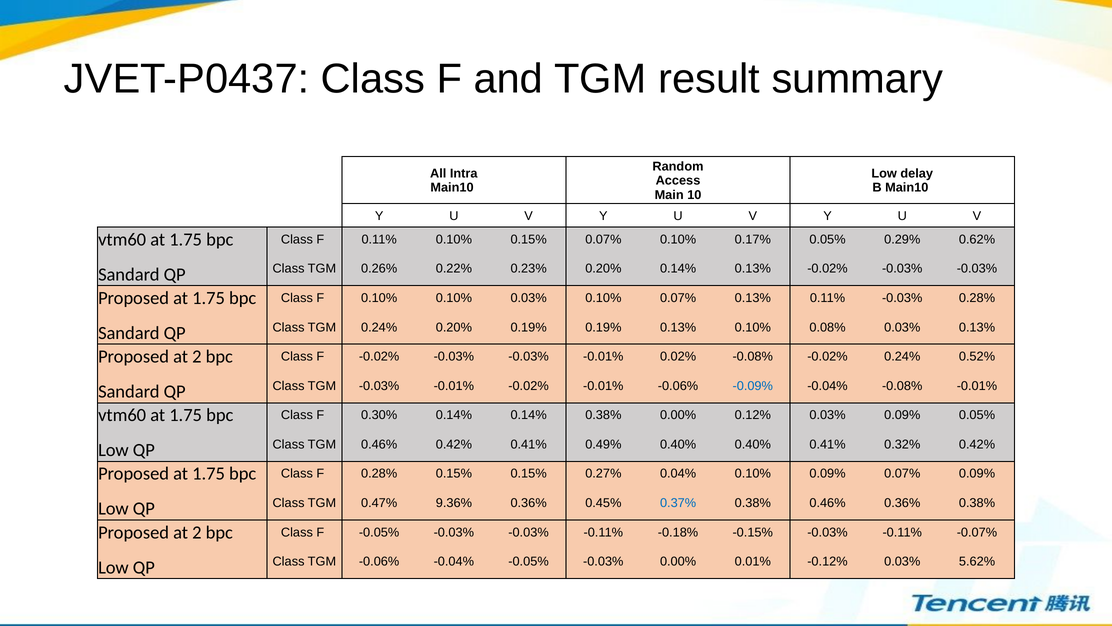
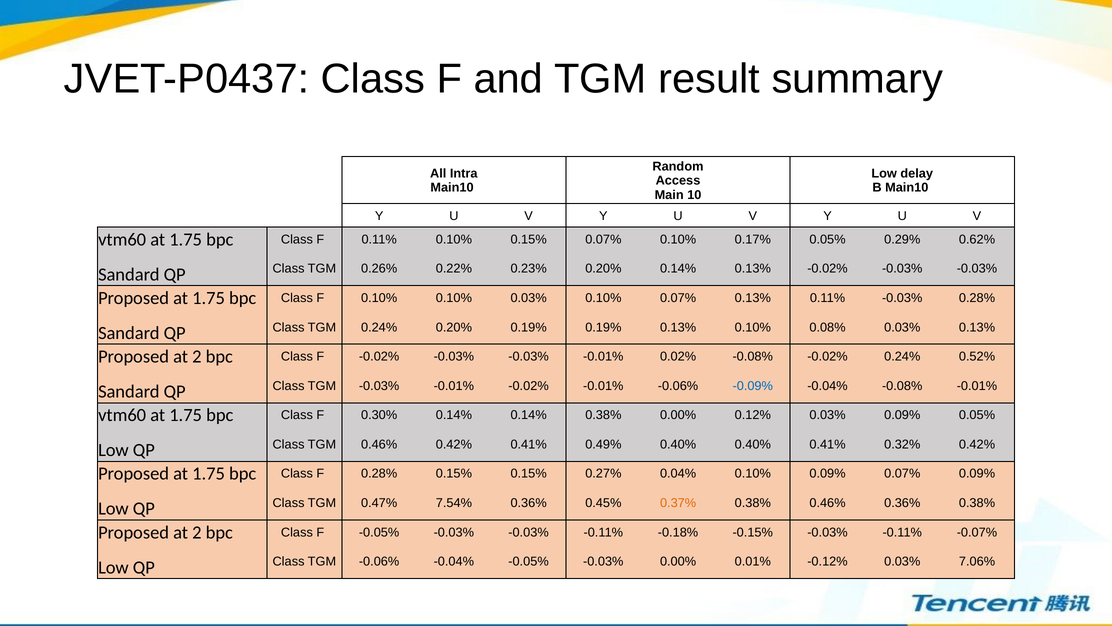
9.36%: 9.36% -> 7.54%
0.37% colour: blue -> orange
5.62%: 5.62% -> 7.06%
